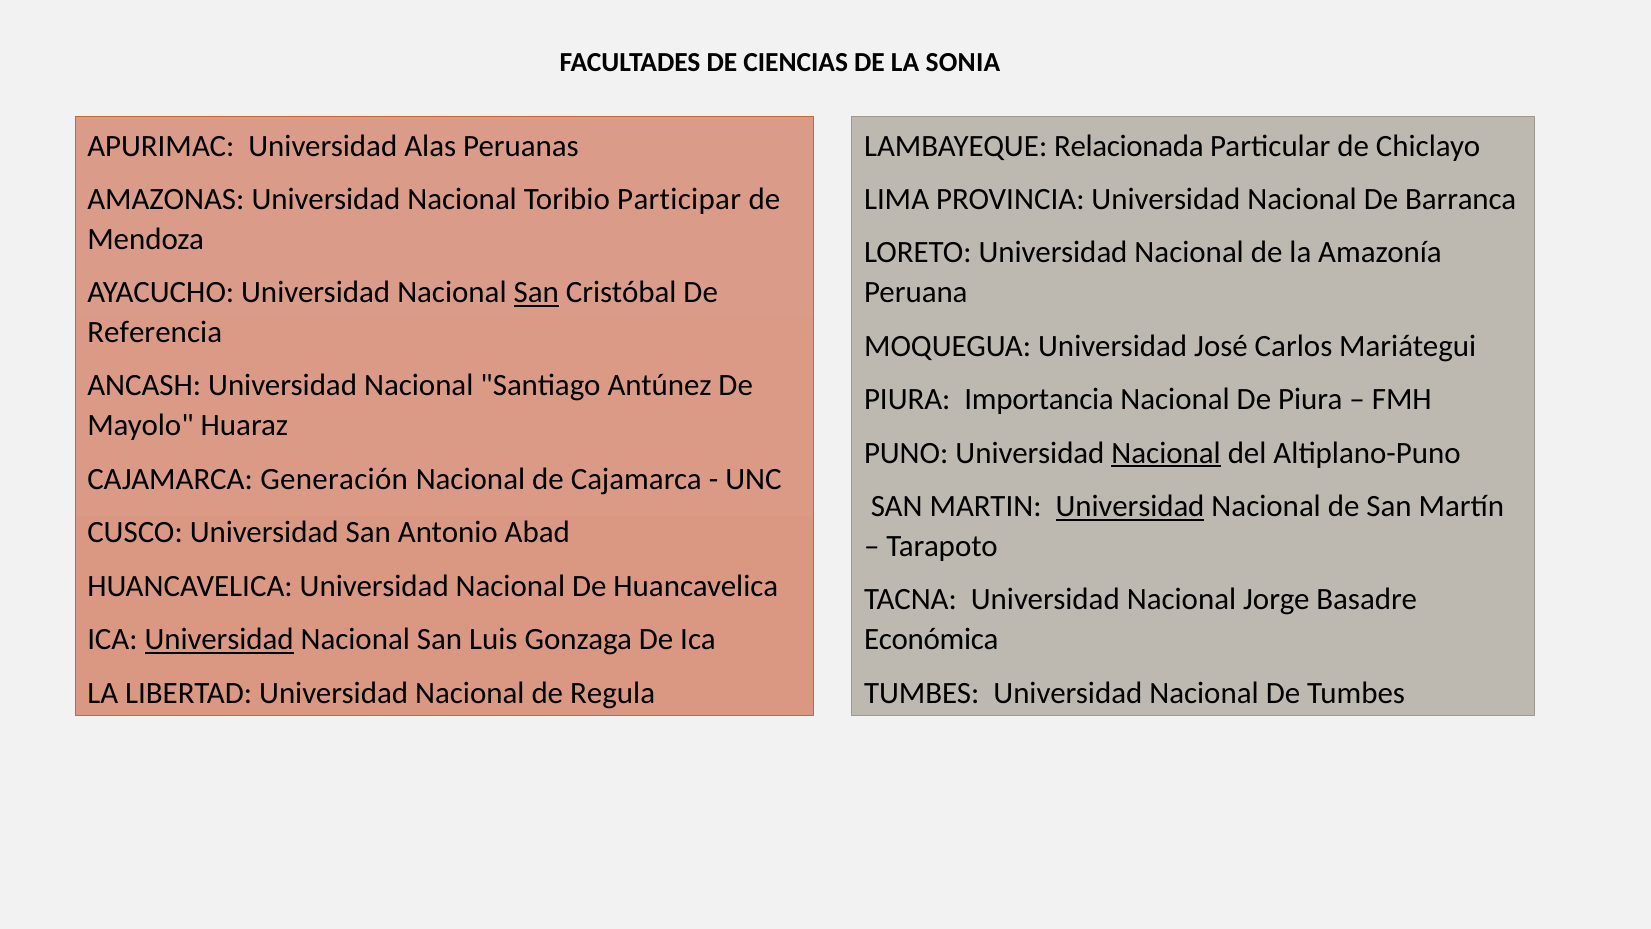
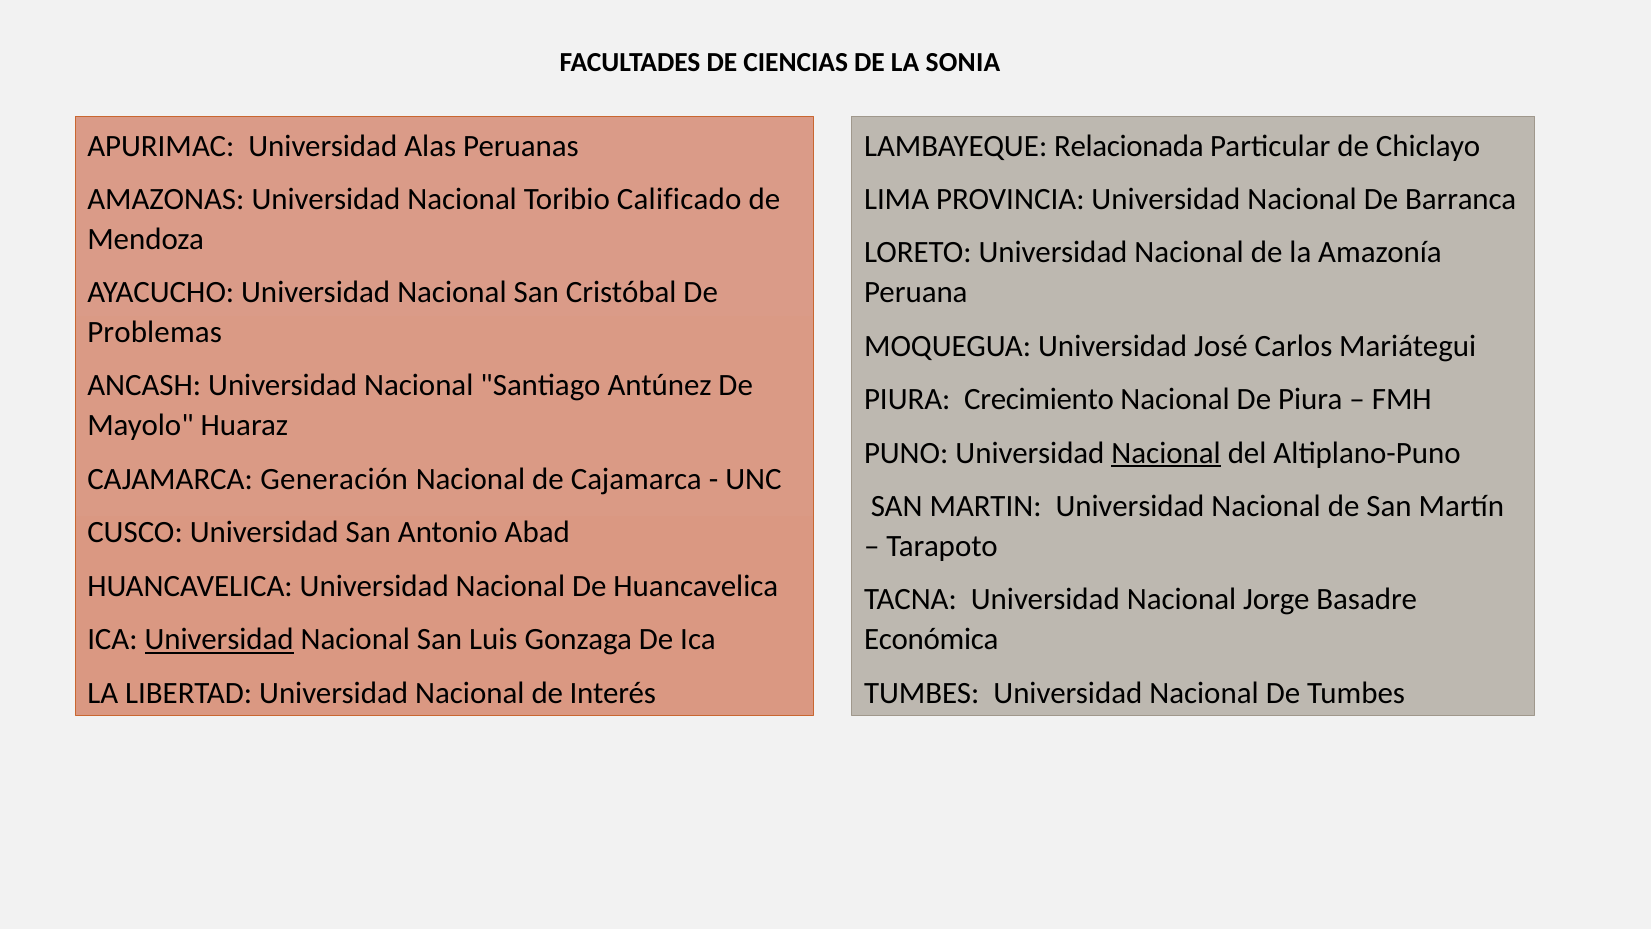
Participar: Participar -> Calificado
San at (536, 292) underline: present -> none
Referencia: Referencia -> Problemas
Importancia: Importancia -> Crecimiento
Universidad at (1130, 506) underline: present -> none
Regula: Regula -> Interés
